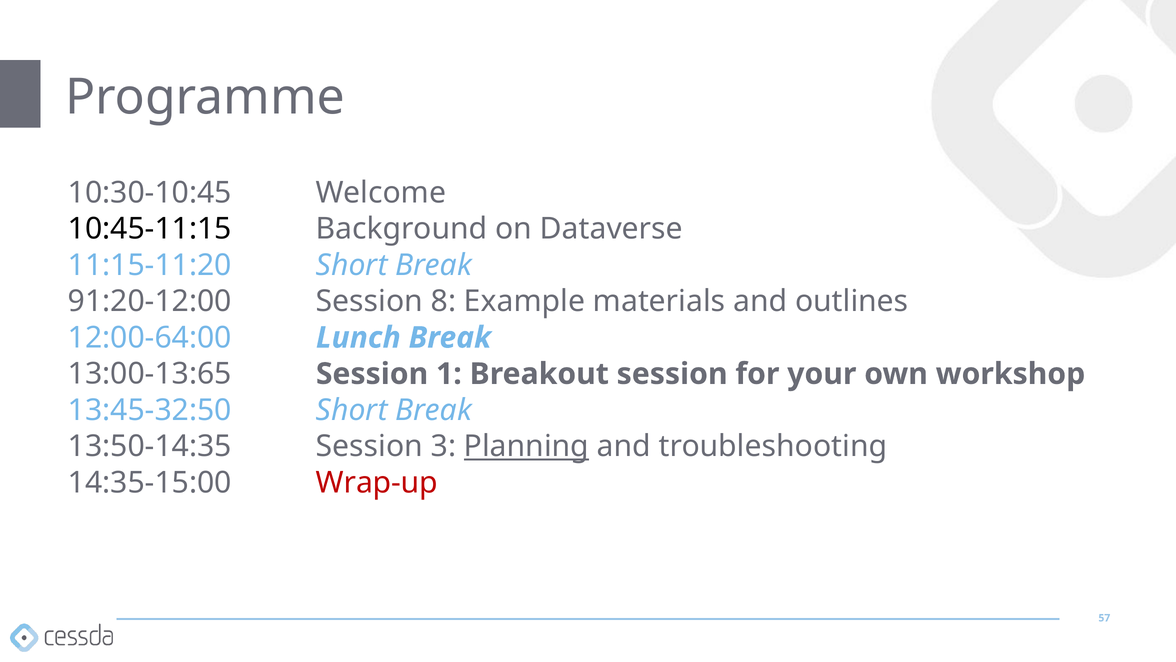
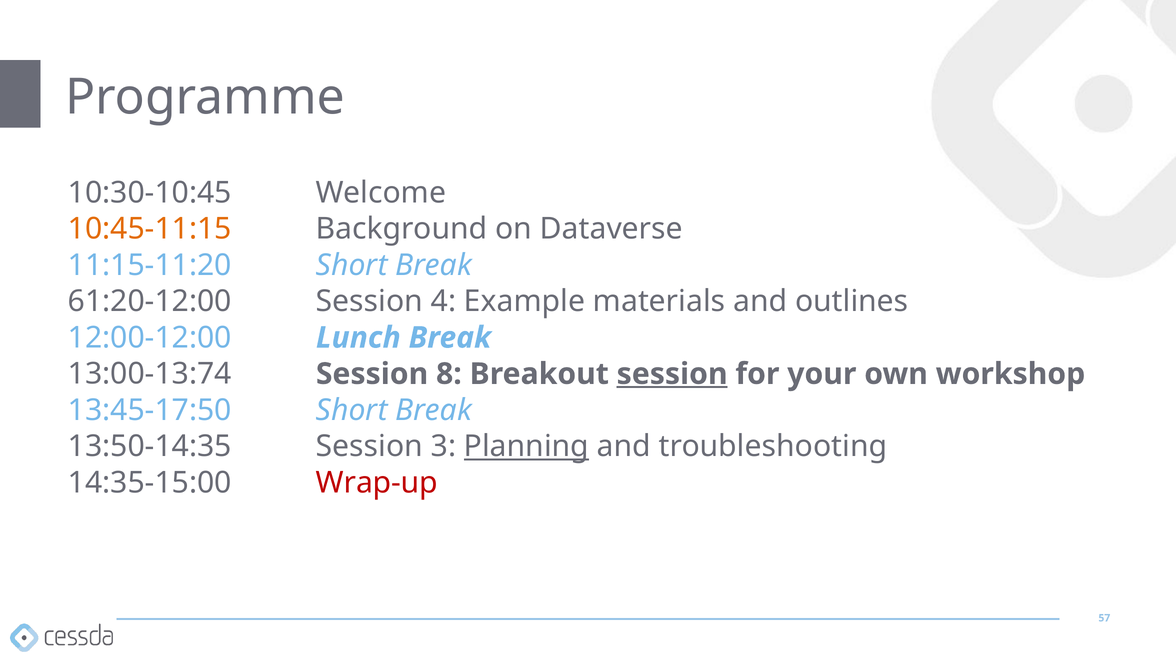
10:45-11:15 colour: black -> orange
91:20-12:00: 91:20-12:00 -> 61:20-12:00
8: 8 -> 4
12:00-64:00: 12:00-64:00 -> 12:00-12:00
13:00-13:65: 13:00-13:65 -> 13:00-13:74
1: 1 -> 8
session at (672, 374) underline: none -> present
13:45-32:50: 13:45-32:50 -> 13:45-17:50
